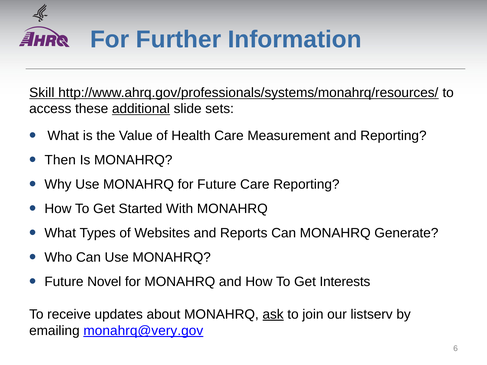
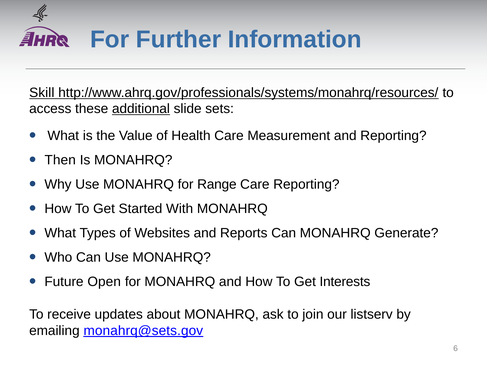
for Future: Future -> Range
Novel: Novel -> Open
ask underline: present -> none
monahrq@very.gov: monahrq@very.gov -> monahrq@sets.gov
